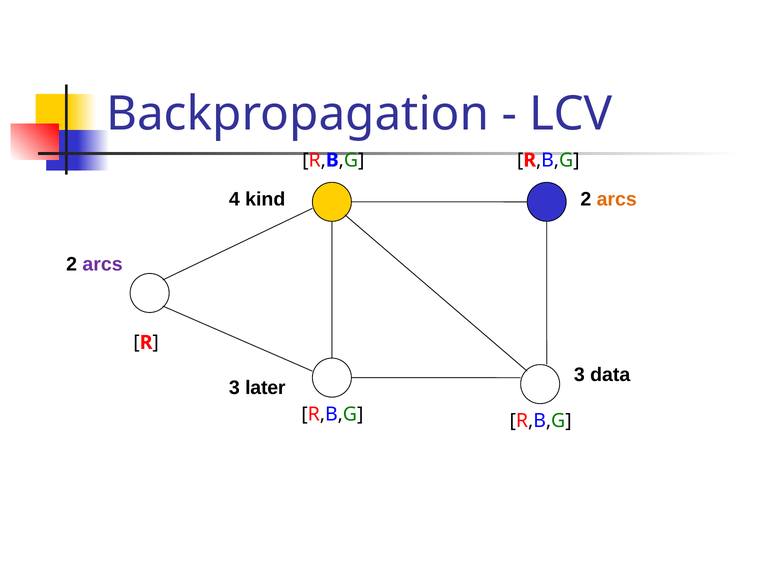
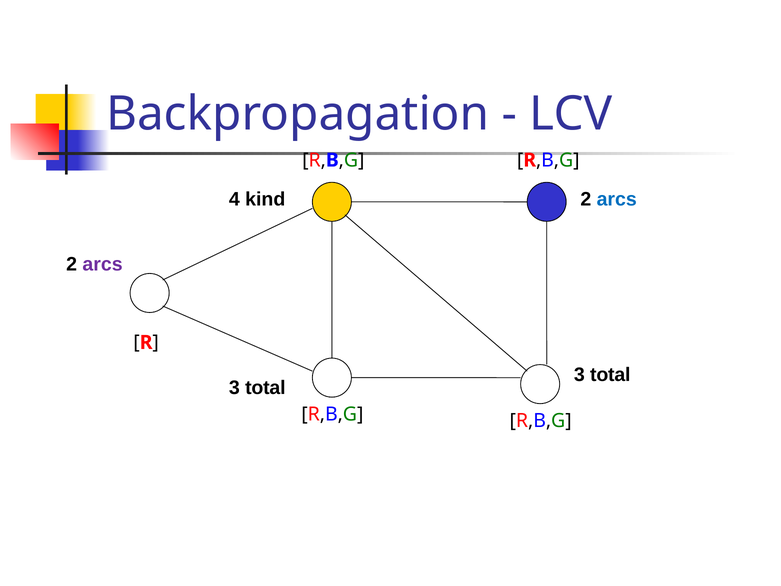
arcs at (617, 199) colour: orange -> blue
data at (610, 375): data -> total
later at (265, 388): later -> total
